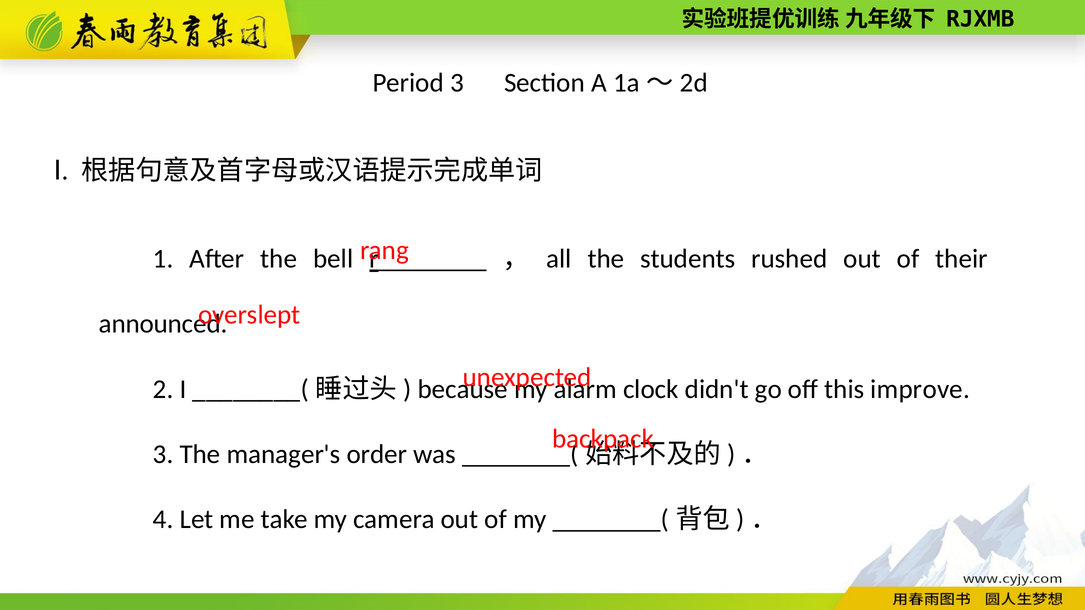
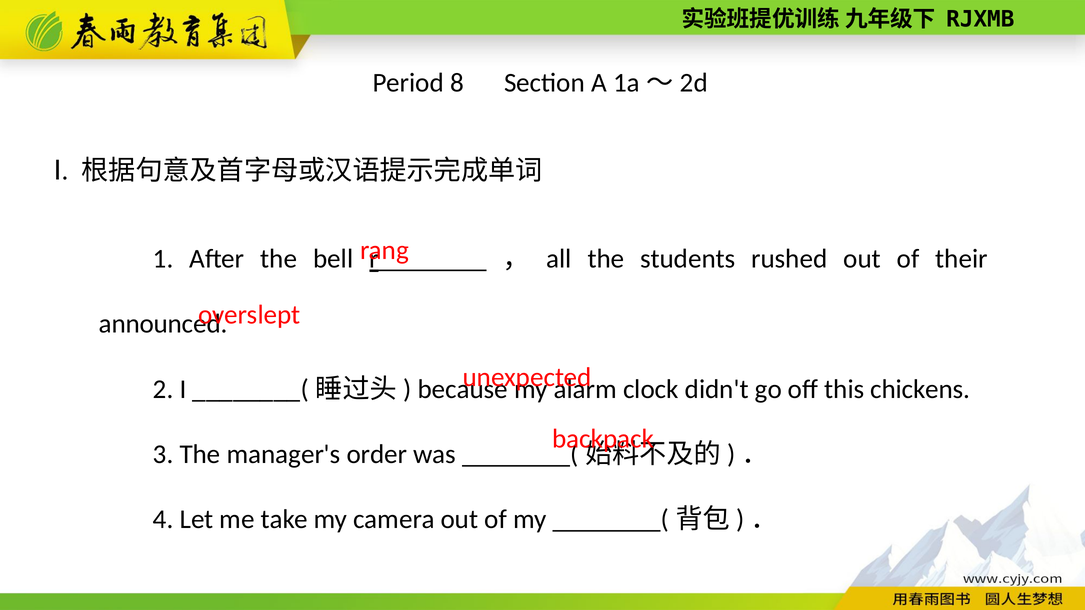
Period 3: 3 -> 8
improve: improve -> chickens
